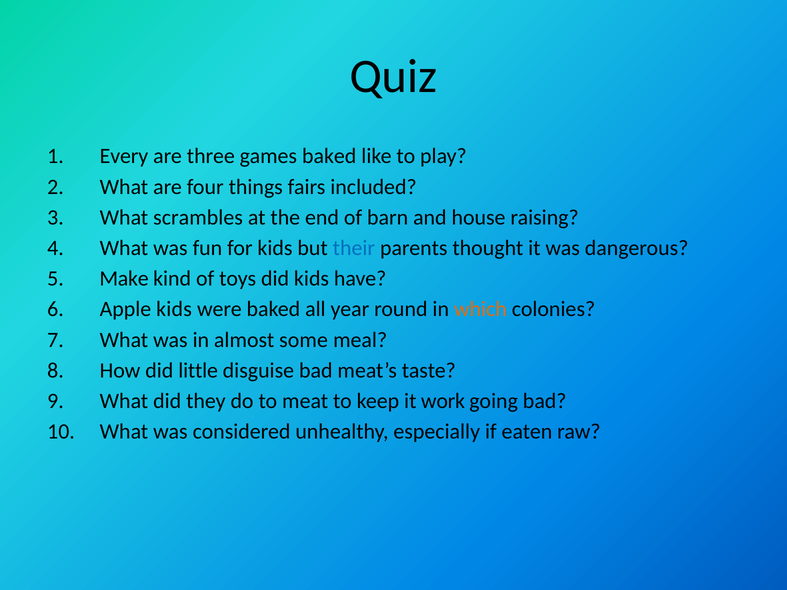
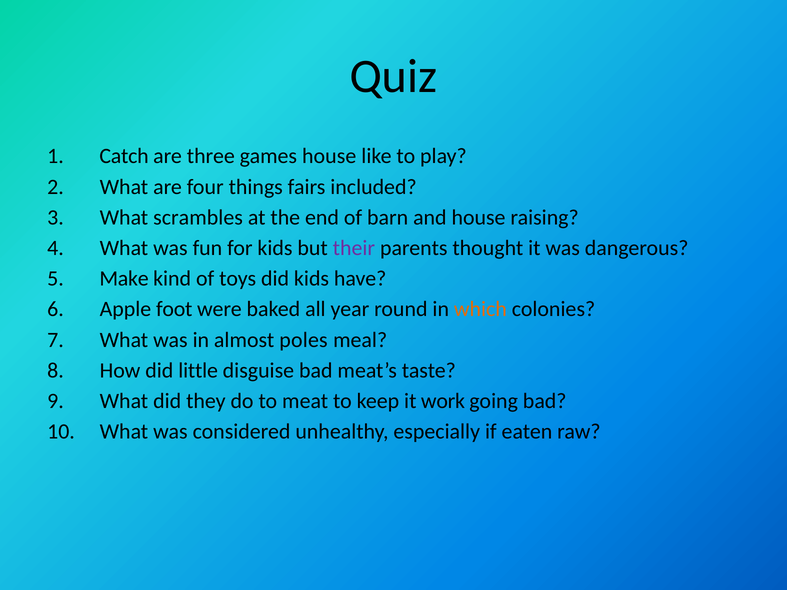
Every: Every -> Catch
games baked: baked -> house
their colour: blue -> purple
Apple kids: kids -> foot
some: some -> poles
